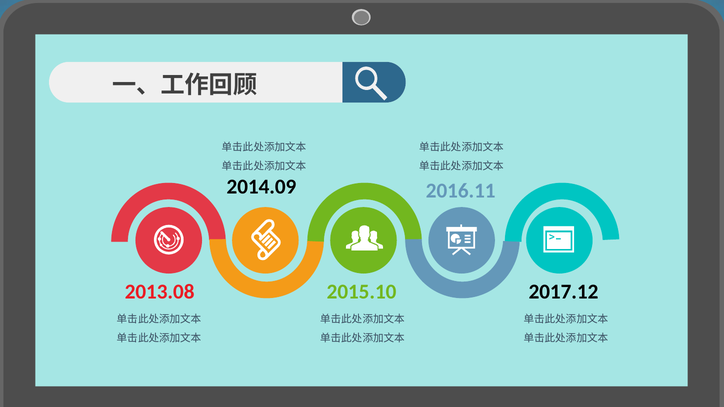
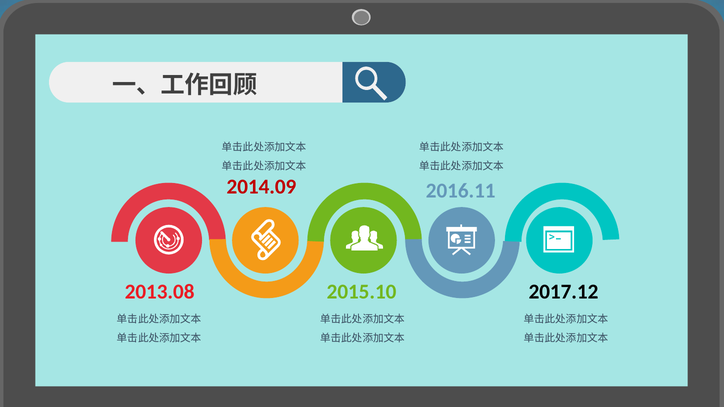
2014.09 colour: black -> red
